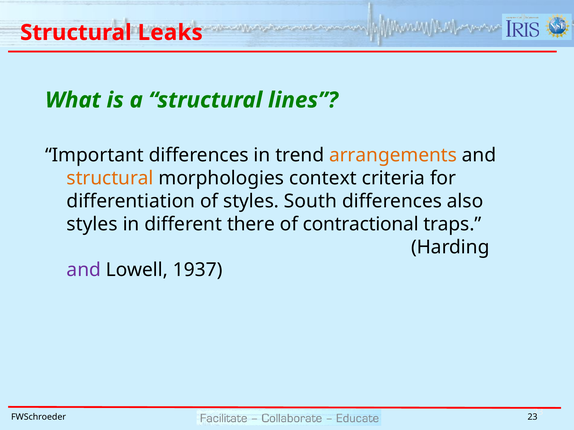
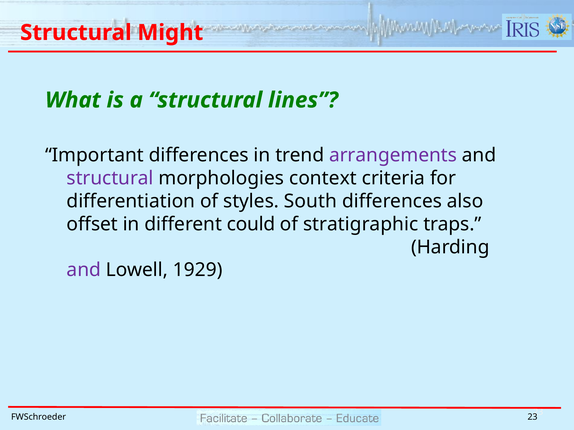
Leaks: Leaks -> Might
arrangements colour: orange -> purple
structural at (110, 178) colour: orange -> purple
styles at (92, 224): styles -> offset
there: there -> could
contractional: contractional -> stratigraphic
1937: 1937 -> 1929
